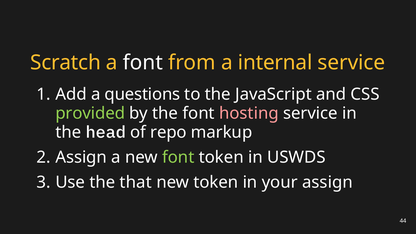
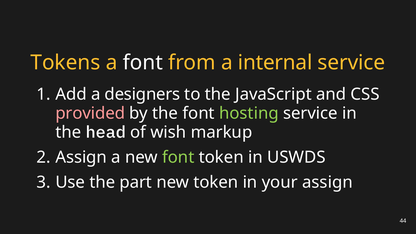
Scratch: Scratch -> Tokens
questions: questions -> designers
provided colour: light green -> pink
hosting colour: pink -> light green
repo: repo -> wish
that: that -> part
